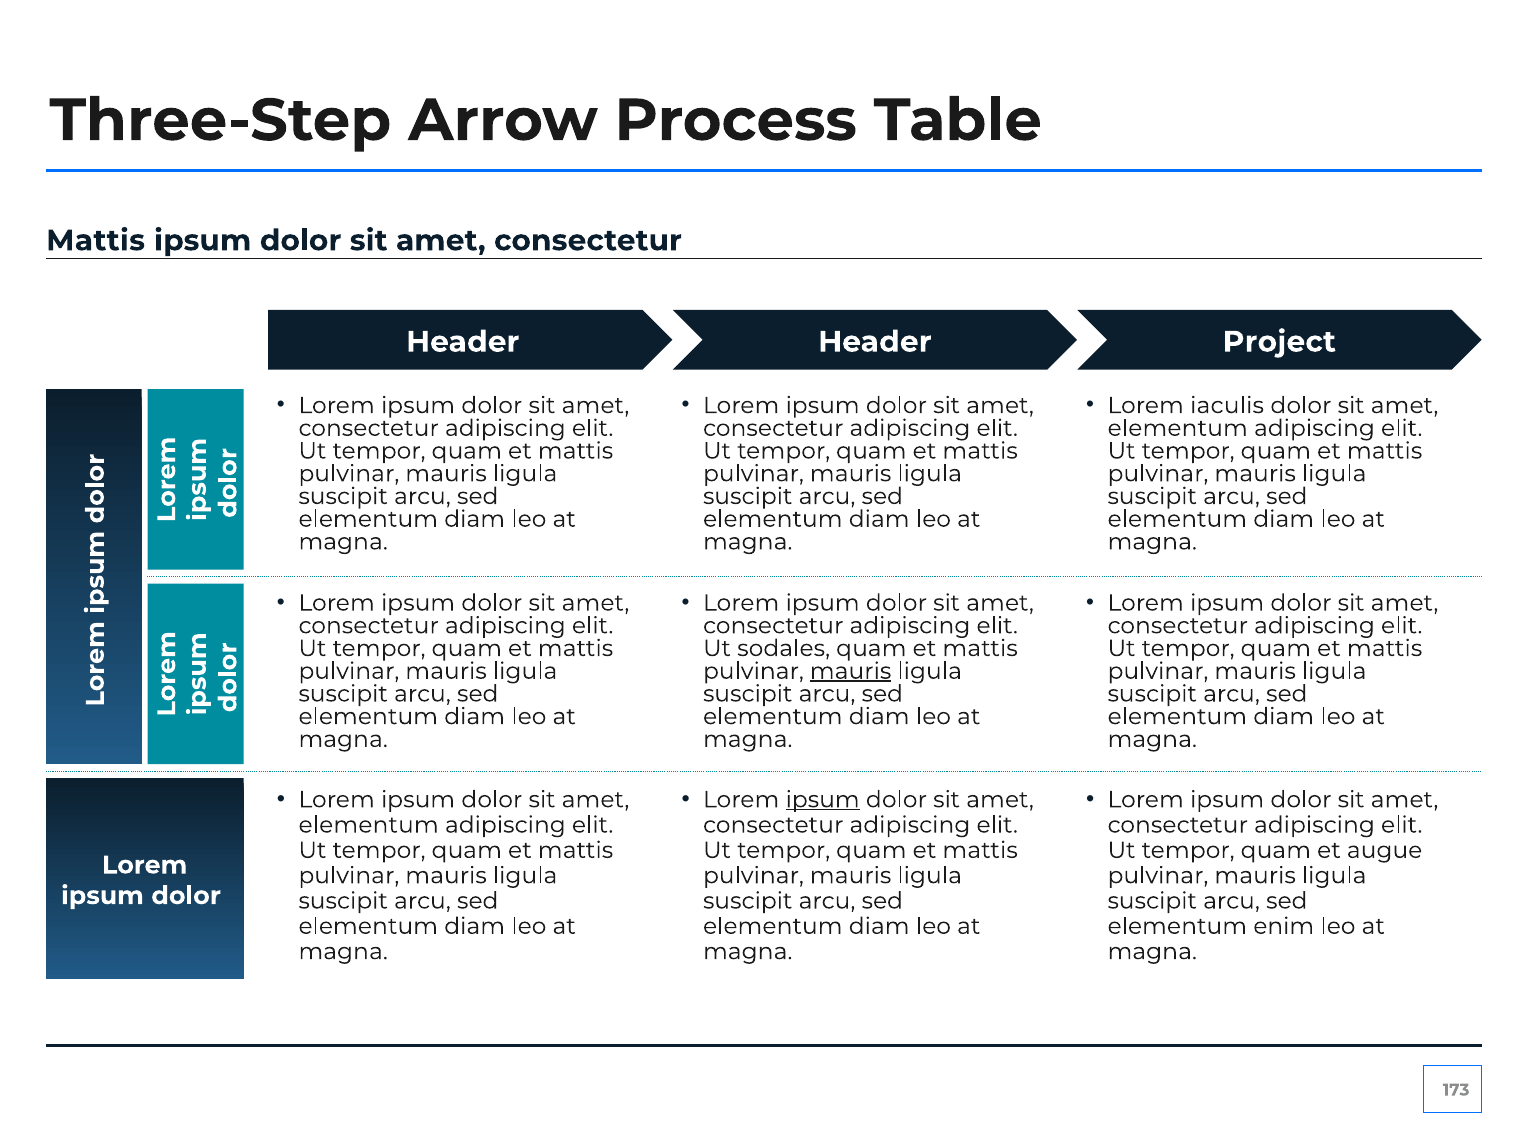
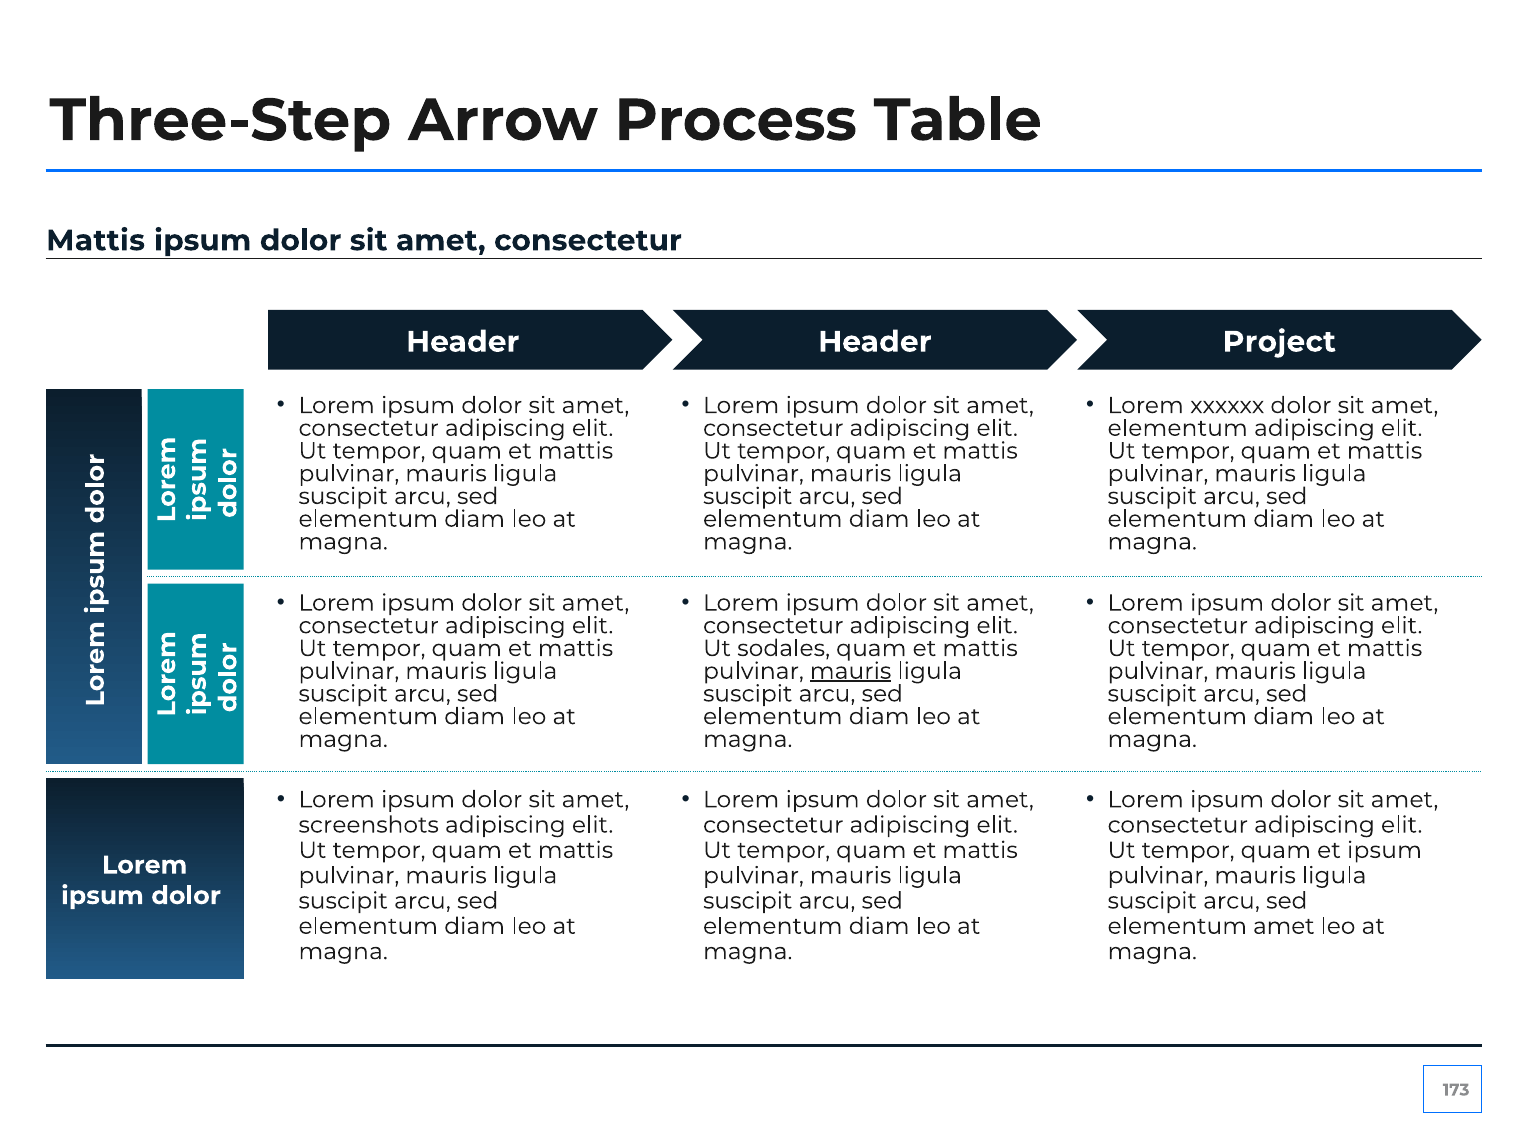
iaculis: iaculis -> xxxxxx
ipsum at (823, 800) underline: present -> none
elementum at (369, 825): elementum -> screenshots
et augue: augue -> ipsum
elementum enim: enim -> amet
